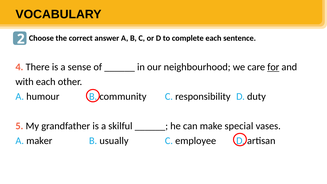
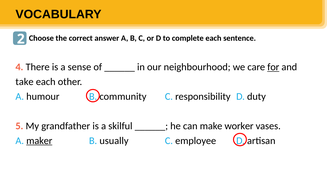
with: with -> take
special: special -> worker
maker underline: none -> present
